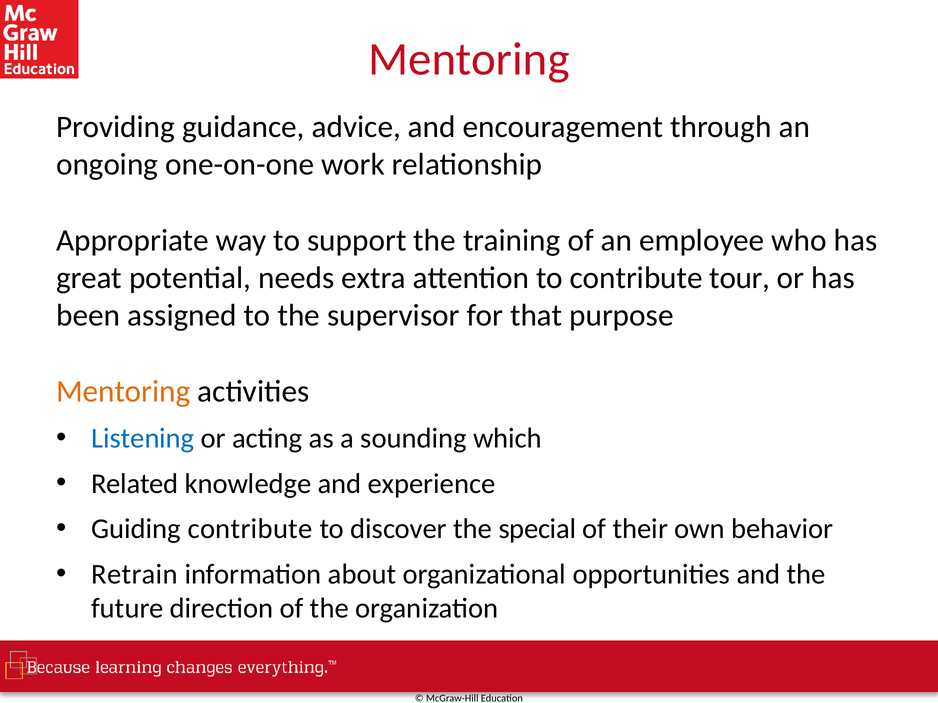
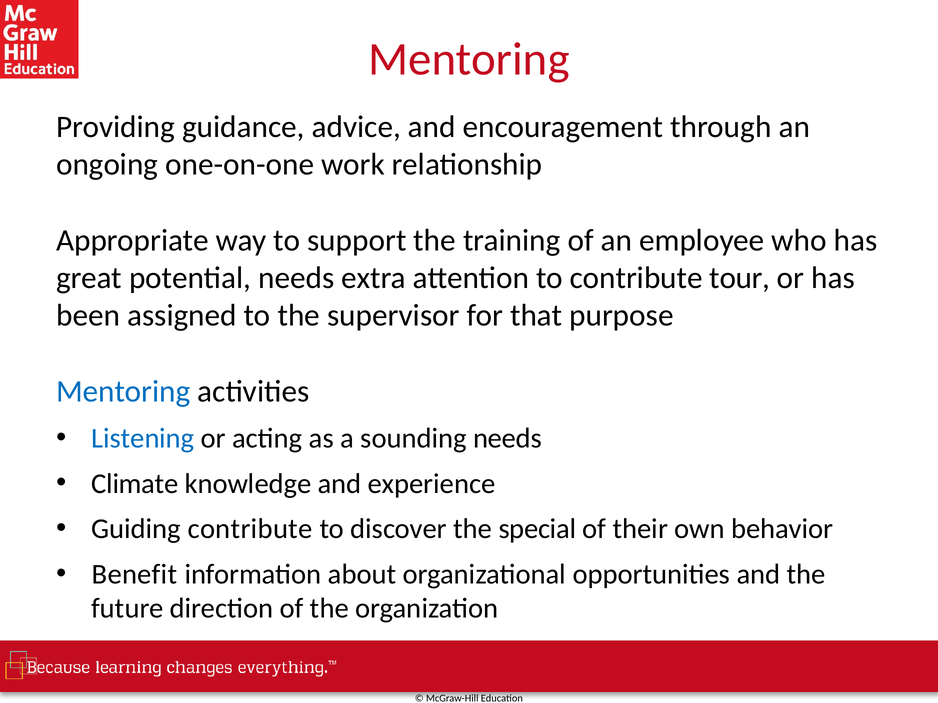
Mentoring at (123, 392) colour: orange -> blue
sounding which: which -> needs
Related: Related -> Climate
Retrain: Retrain -> Benefit
